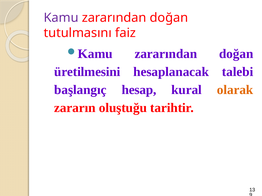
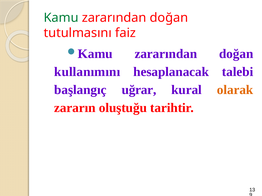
Kamu colour: purple -> green
üretilmesini: üretilmesini -> kullanımını
hesap: hesap -> uğrar
